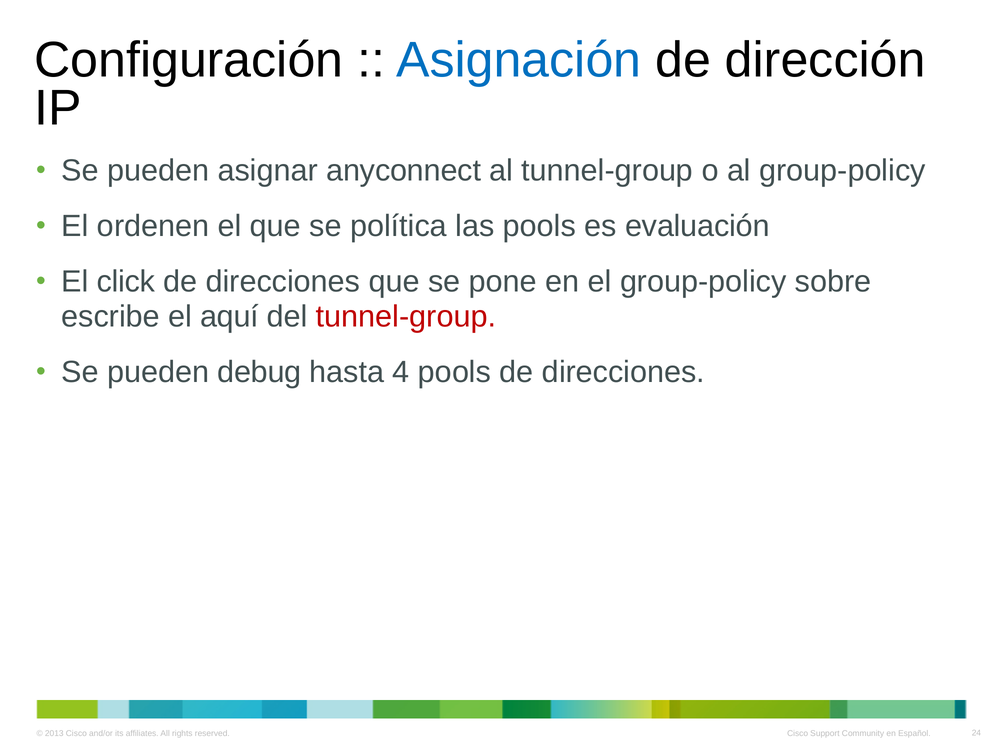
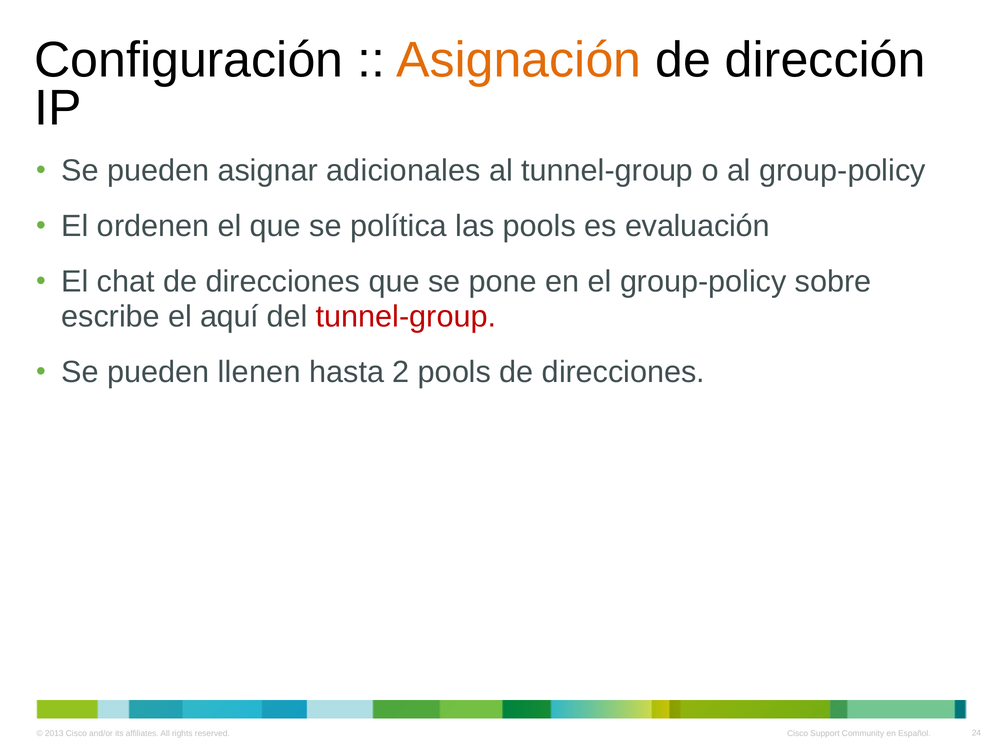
Asignación colour: blue -> orange
anyconnect: anyconnect -> adicionales
click: click -> chat
debug: debug -> llenen
4: 4 -> 2
